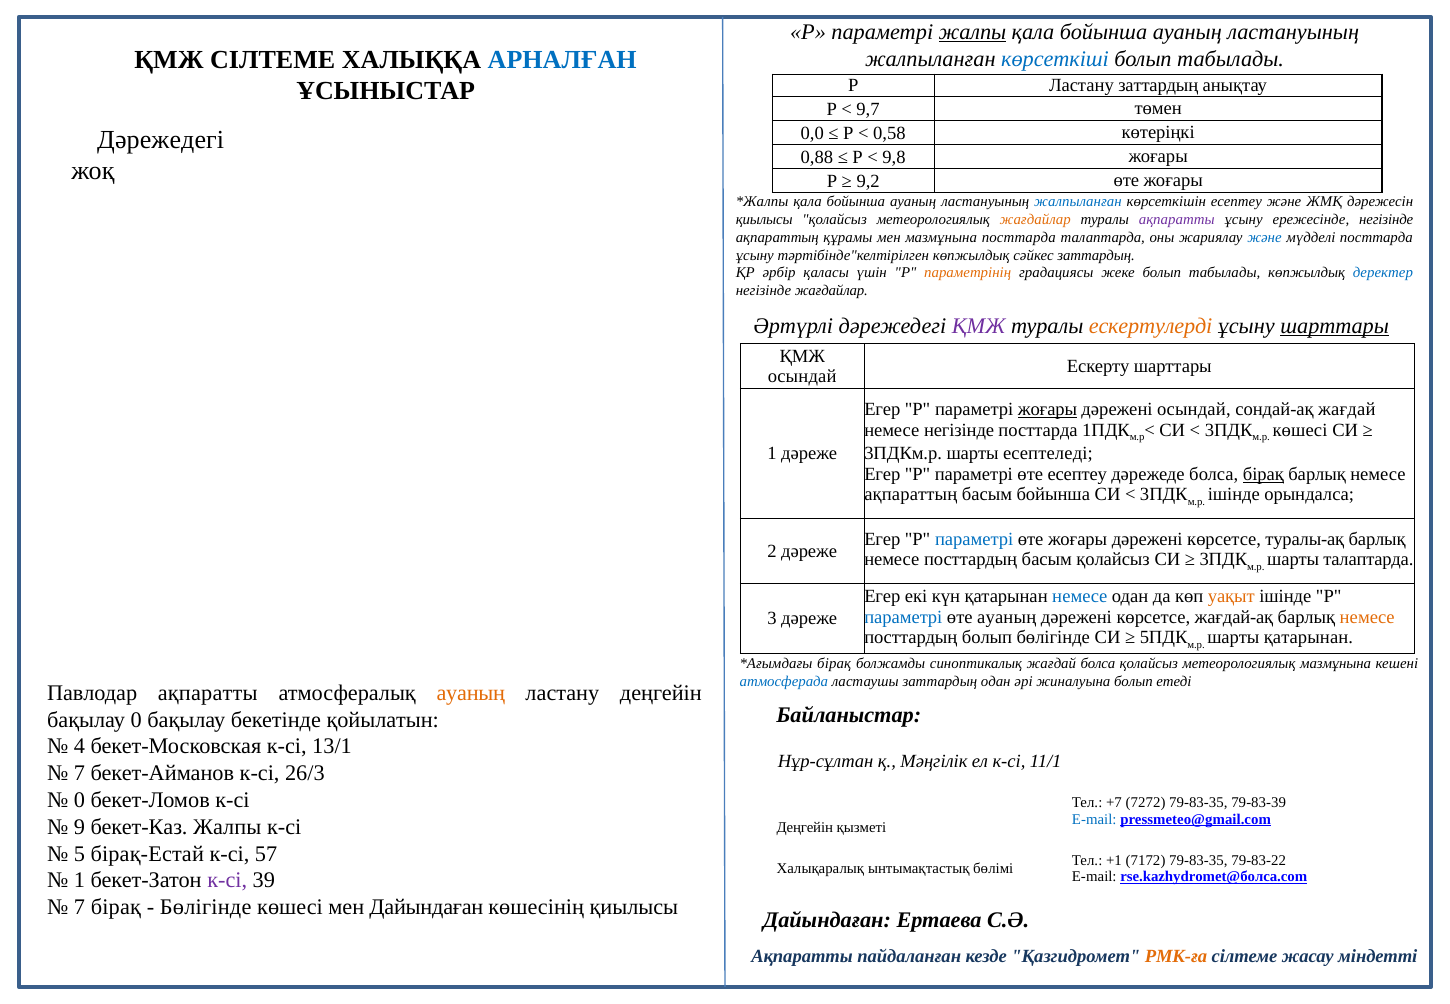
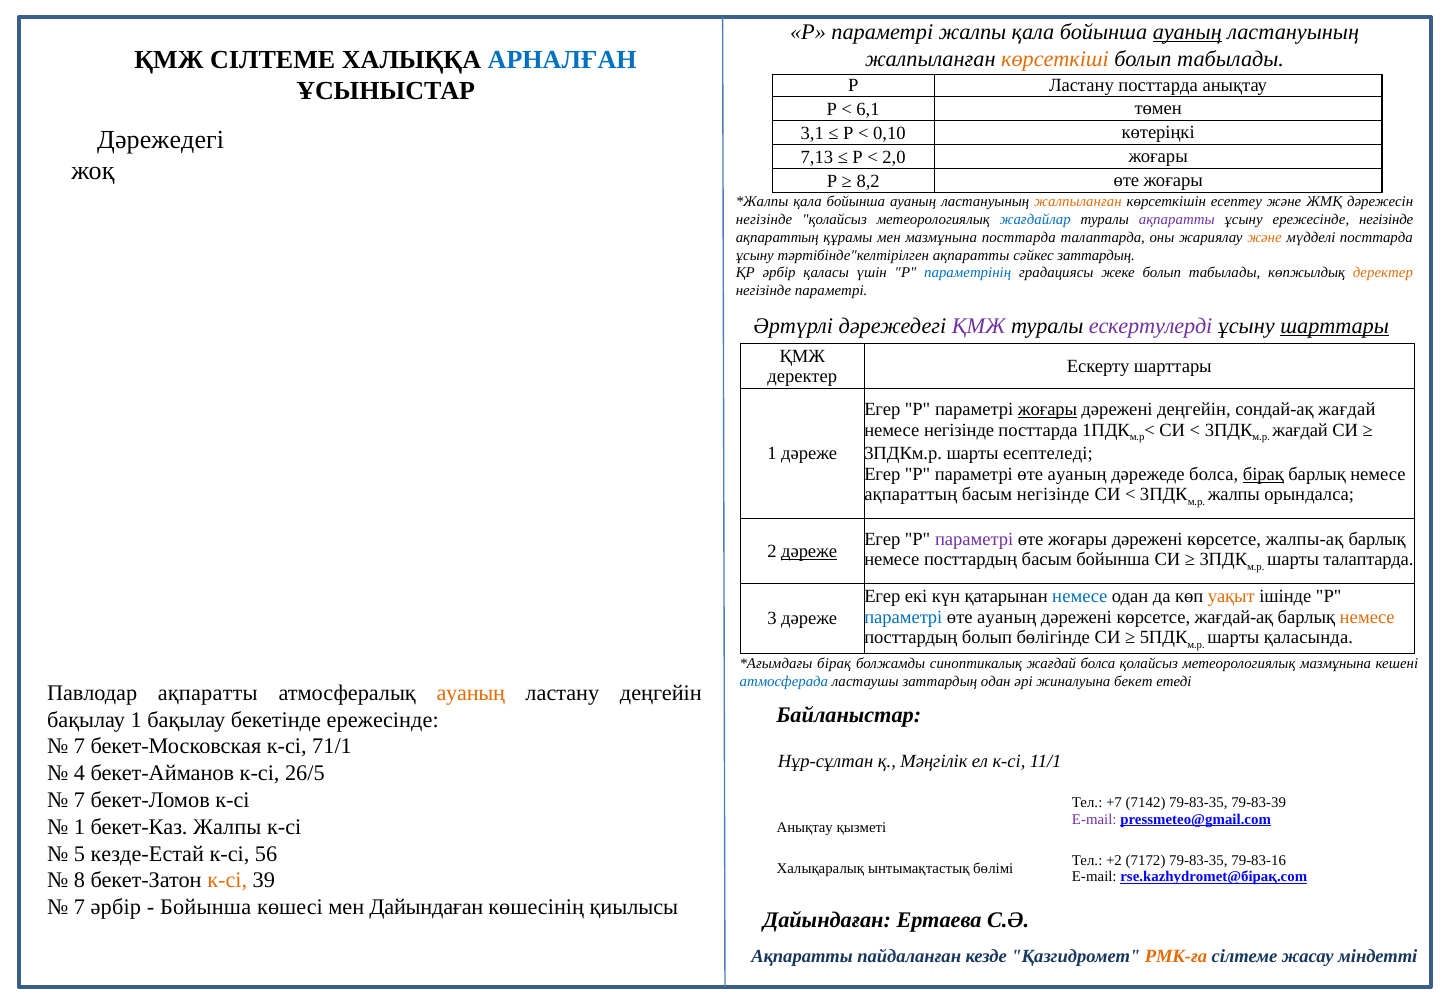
жалпы at (972, 32) underline: present -> none
ауаның at (1187, 32) underline: none -> present
көрсеткіші colour: blue -> orange
Ластану заттардың: заттардың -> посттарда
9,7: 9,7 -> 6,1
0,0: 0,0 -> 3,1
0,58: 0,58 -> 0,10
0,88: 0,88 -> 7,13
9,8: 9,8 -> 2,0
9,2: 9,2 -> 8,2
жалпыланған at (1078, 202) colour: blue -> orange
қиылысы at (764, 220): қиылысы -> негізінде
жағдайлар at (1035, 220) colour: orange -> blue
және at (1264, 237) colour: blue -> orange
тәртібінде"келтірілген көпжылдық: көпжылдық -> ақпаратты
параметрінің colour: orange -> blue
деректер at (1383, 273) colour: blue -> orange
негізінде жағдайлар: жағдайлар -> параметрі
ескертулерді colour: orange -> purple
осындай at (802, 376): осындай -> деректер
дәрежені осындай: осындай -> деңгейін
көшесі at (1300, 430): көшесі -> жағдай
P параметрі өте есептеу: есептеу -> ауаның
басым бойынша: бойынша -> негізінде
ішінде at (1234, 495): ішінде -> жалпы
параметрі at (974, 539) colour: blue -> purple
туралы-ақ: туралы-ақ -> жалпы-ақ
дәреже at (809, 551) underline: none -> present
басым қолайсыз: қолайсыз -> бойынша
шарты қатарынан: қатарынан -> қаласында
жиналуына болып: болып -> бекет
бақылау 0: 0 -> 1
бекетінде қойылатын: қойылатын -> ережесінде
4 at (80, 746): 4 -> 7
13/1: 13/1 -> 71/1
7 at (80, 773): 7 -> 4
26/3: 26/3 -> 26/5
0 at (80, 800): 0 -> 7
7272: 7272 -> 7142
E-mail at (1094, 819) colour: blue -> purple
9 at (80, 827): 9 -> 1
Деңгейін at (805, 827): Деңгейін -> Анықтау
бірақ-Естай: бірақ-Естай -> кезде-Естай
57: 57 -> 56
+1: +1 -> +2
79-83-22: 79-83-22 -> 79-83-16
1 at (80, 880): 1 -> 8
к-сі at (227, 880) colour: purple -> orange
rse.kazhydromet@болса.com: rse.kazhydromet@болса.com -> rse.kazhydromet@бірақ.com
7 бірақ: бірақ -> әрбір
Бөлігінде at (206, 907): Бөлігінде -> Бойынша
